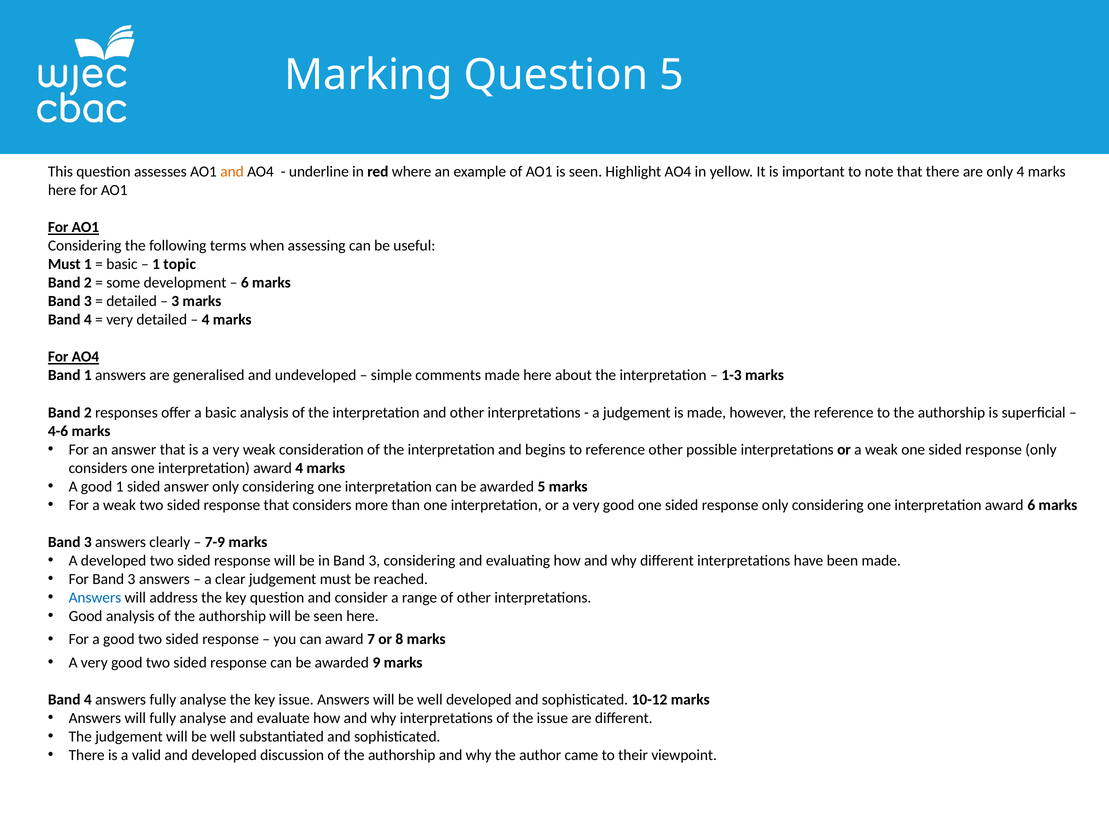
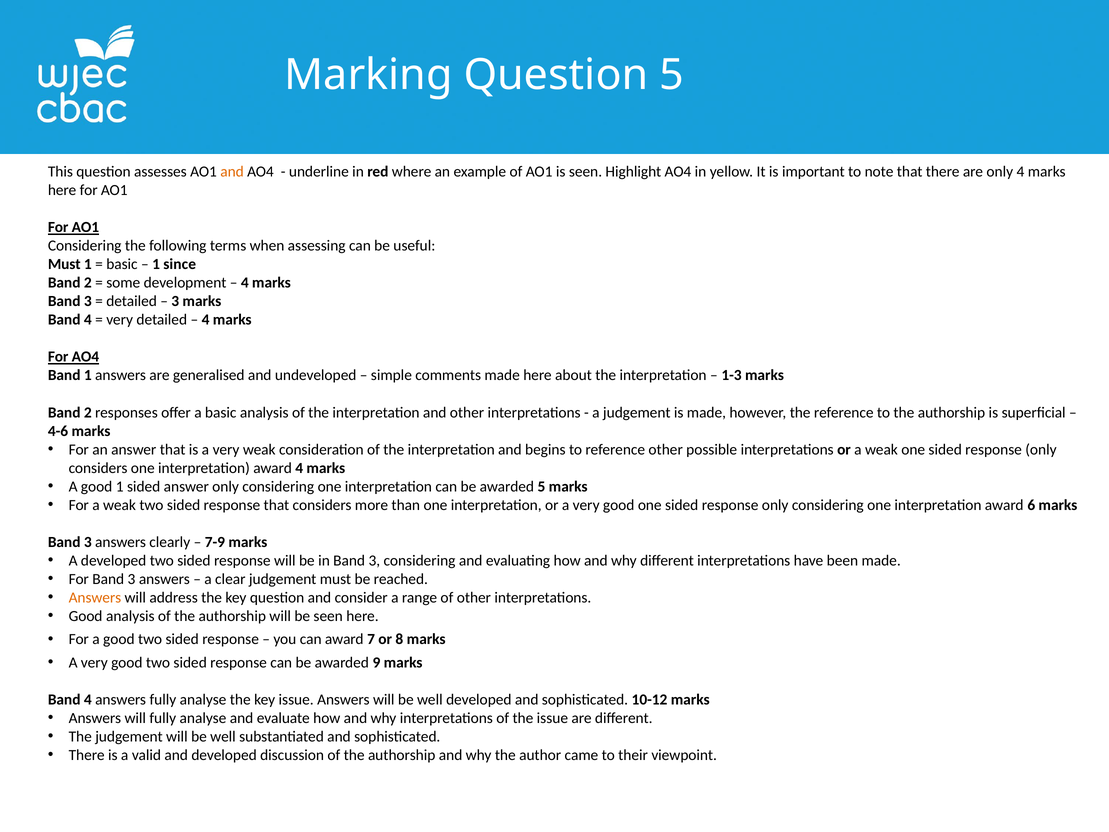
topic: topic -> since
6 at (245, 283): 6 -> 4
Answers at (95, 597) colour: blue -> orange
